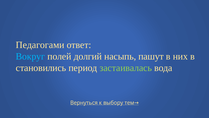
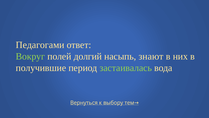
Вокруг colour: light blue -> light green
пашут: пашут -> знают
становились: становились -> получившие
